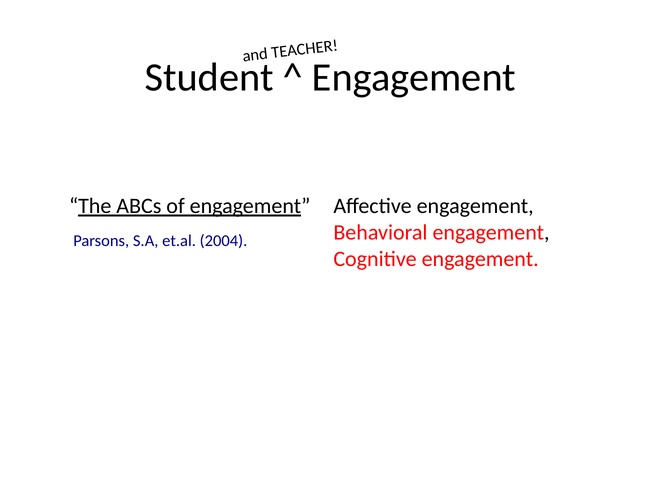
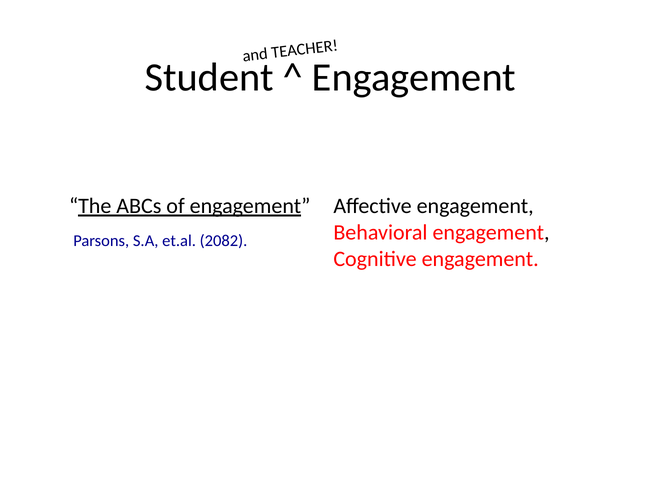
2004: 2004 -> 2082
